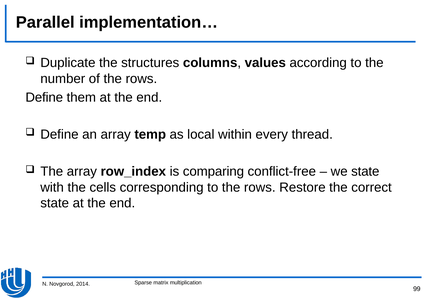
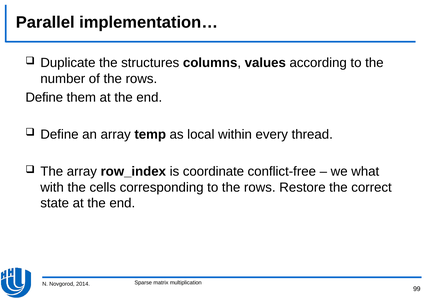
comparing: comparing -> coordinate
we state: state -> what
